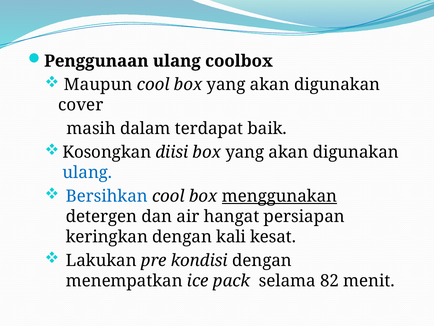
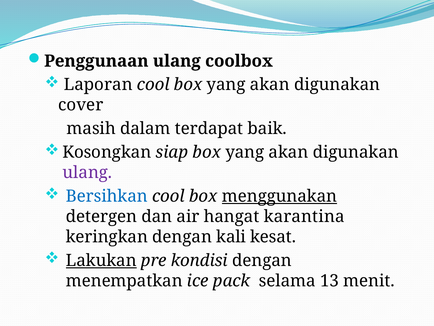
Maupun: Maupun -> Laporan
diisi: diisi -> siap
ulang at (87, 172) colour: blue -> purple
persiapan: persiapan -> karantina
Lakukan underline: none -> present
82: 82 -> 13
